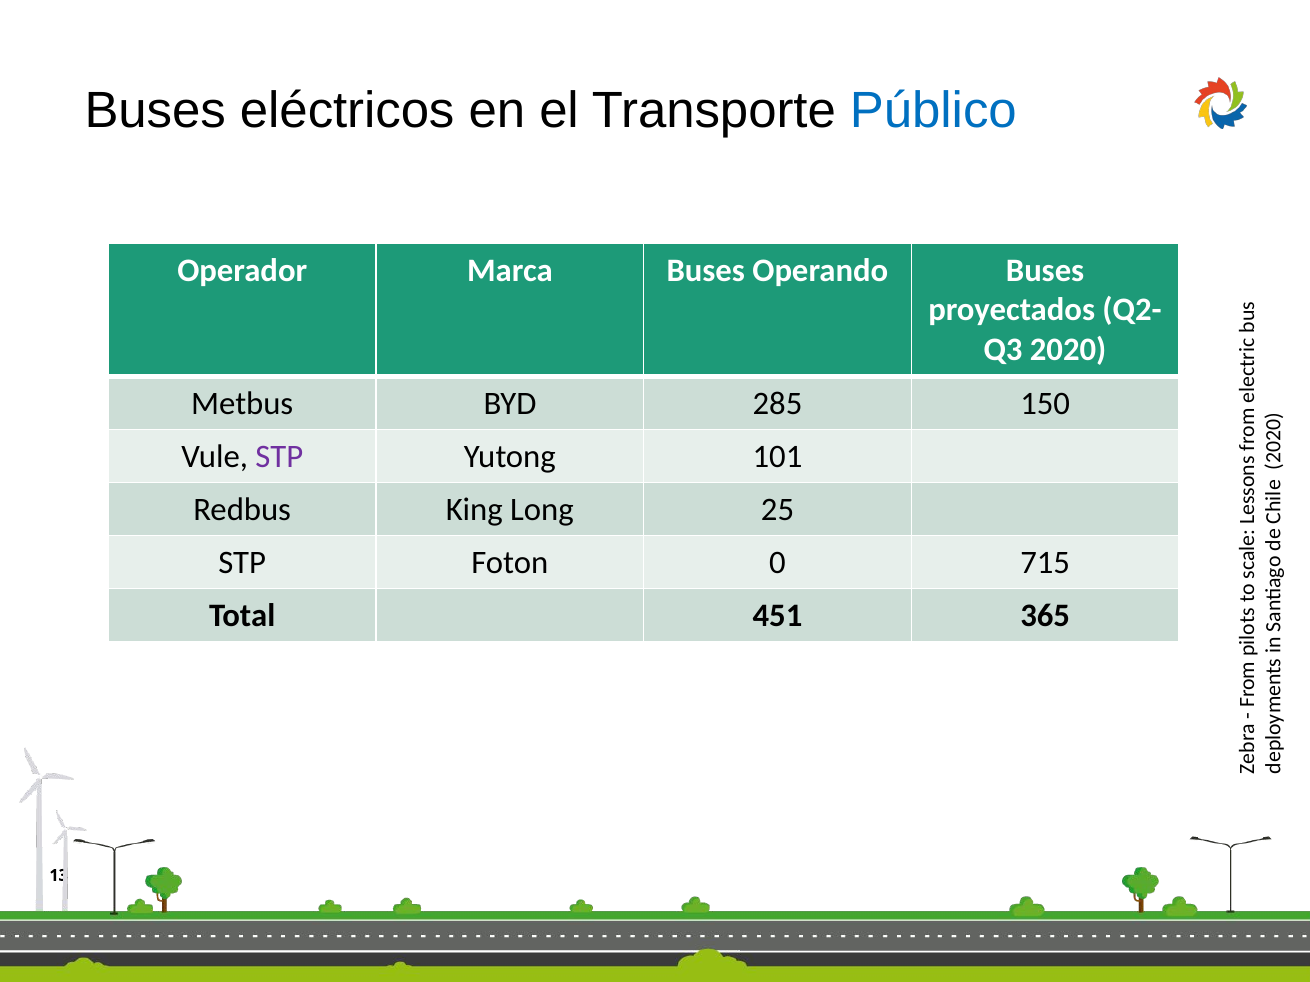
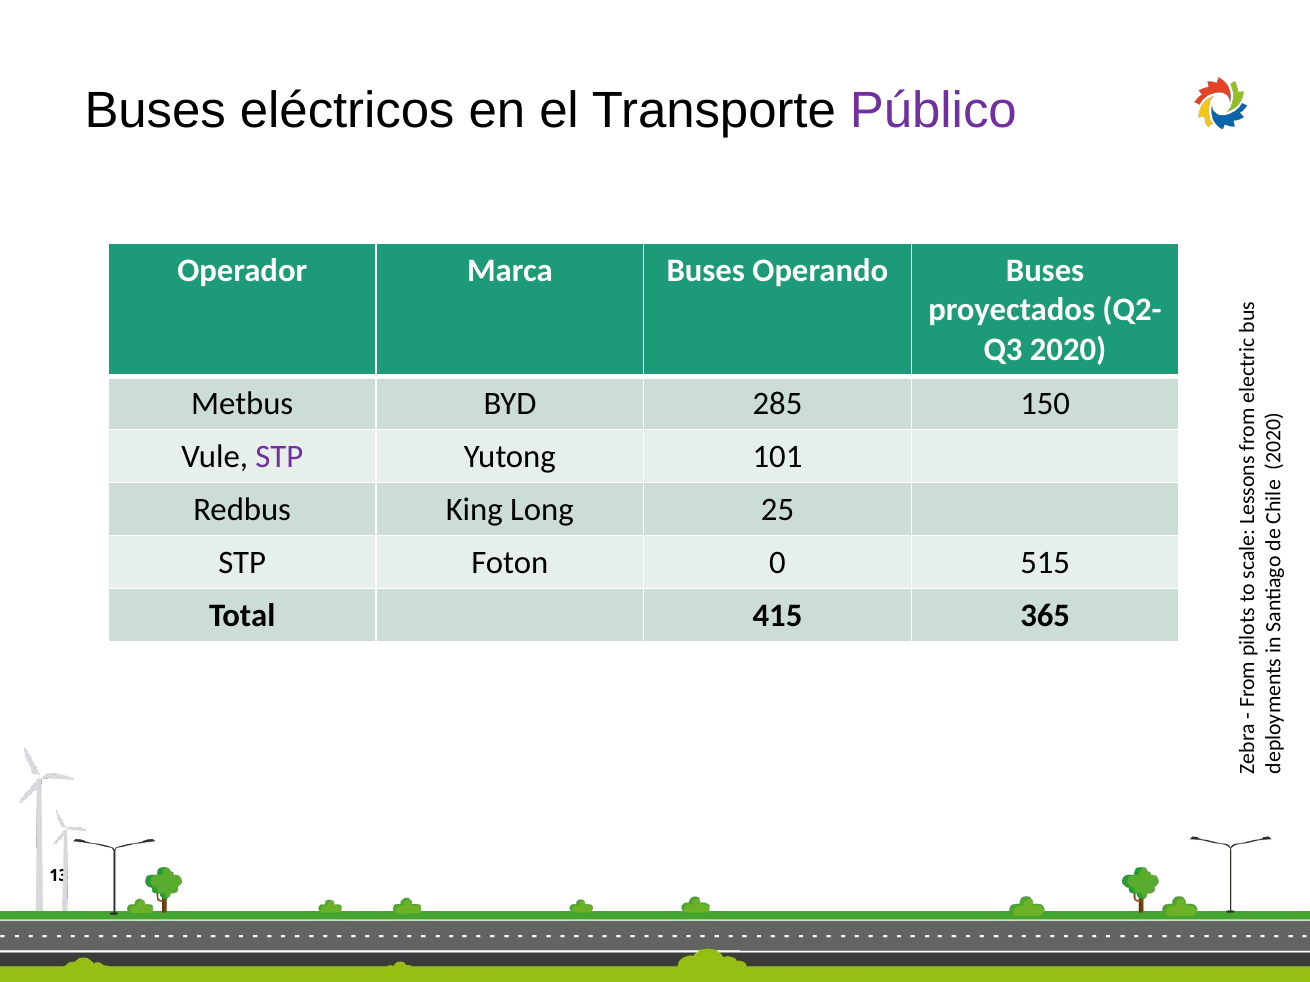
Público colour: blue -> purple
715: 715 -> 515
451: 451 -> 415
